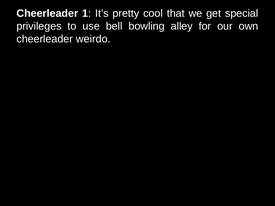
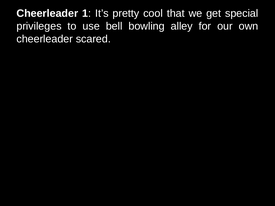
weirdo: weirdo -> scared
